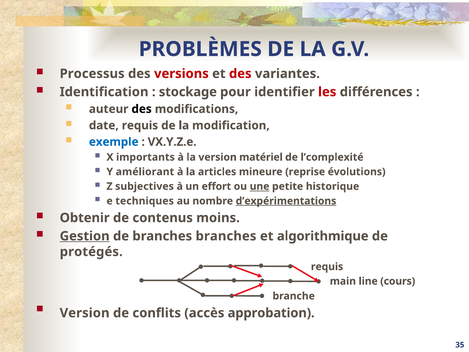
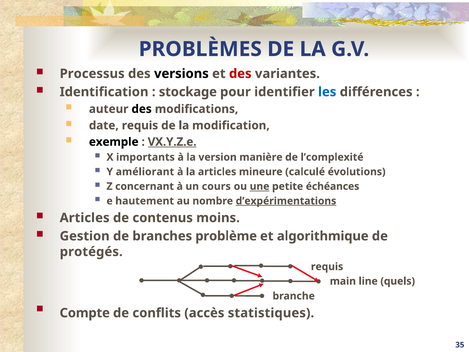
versions colour: red -> black
les colour: red -> blue
exemple colour: blue -> black
VX.Y.Z.e underline: none -> present
matériel: matériel -> manière
reprise: reprise -> calculé
subjectives: subjectives -> concernant
effort: effort -> cours
historique: historique -> échéances
techniques: techniques -> hautement
Obtenir at (85, 218): Obtenir -> Articles
Gestion underline: present -> none
branches branches: branches -> problème
cours: cours -> quels
Version at (85, 313): Version -> Compte
approbation: approbation -> statistiques
